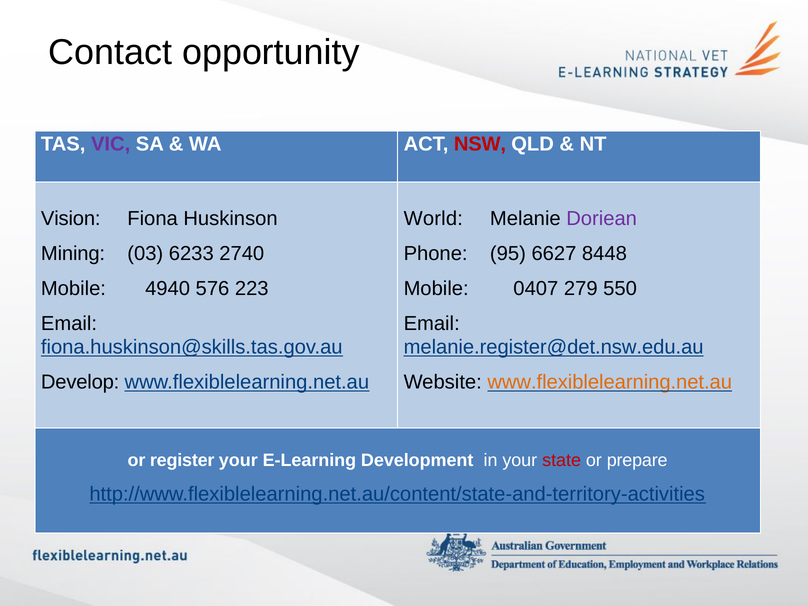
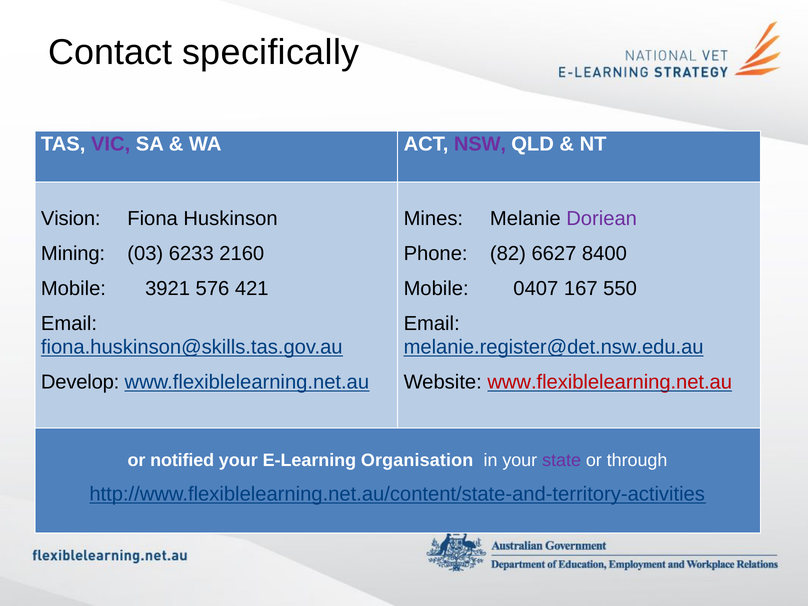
opportunity: opportunity -> specifically
NSW colour: red -> purple
World: World -> Mines
2740: 2740 -> 2160
95: 95 -> 82
8448: 8448 -> 8400
4940: 4940 -> 3921
223: 223 -> 421
279: 279 -> 167
www.flexiblelearning.net.au at (610, 382) colour: orange -> red
register: register -> notified
Development: Development -> Organisation
state colour: red -> purple
prepare: prepare -> through
